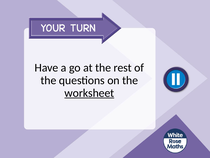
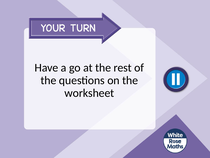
worksheet underline: present -> none
